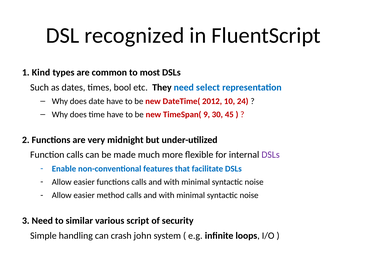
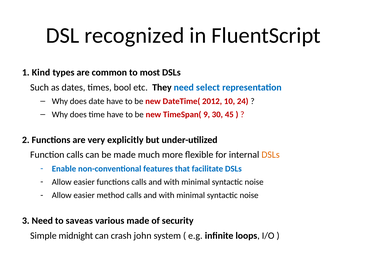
midnight: midnight -> explicitly
DSLs at (271, 155) colour: purple -> orange
similar: similar -> saveas
various script: script -> made
handling: handling -> midnight
